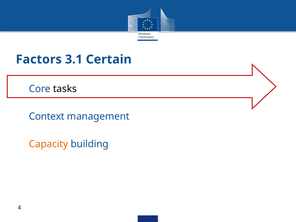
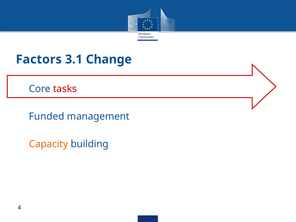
Certain: Certain -> Change
tasks colour: black -> red
Context: Context -> Funded
